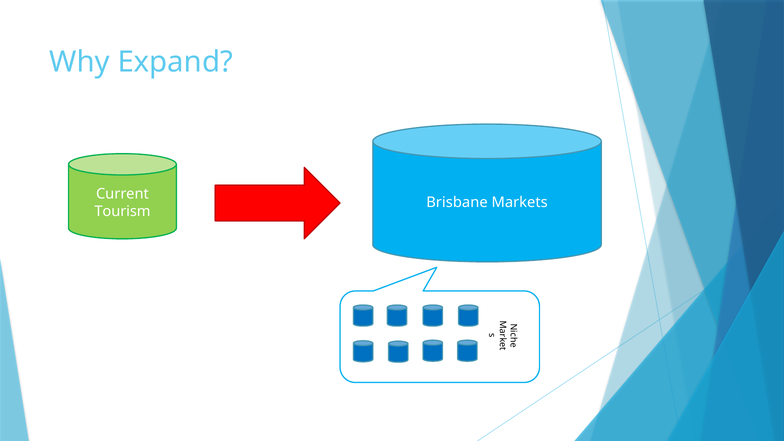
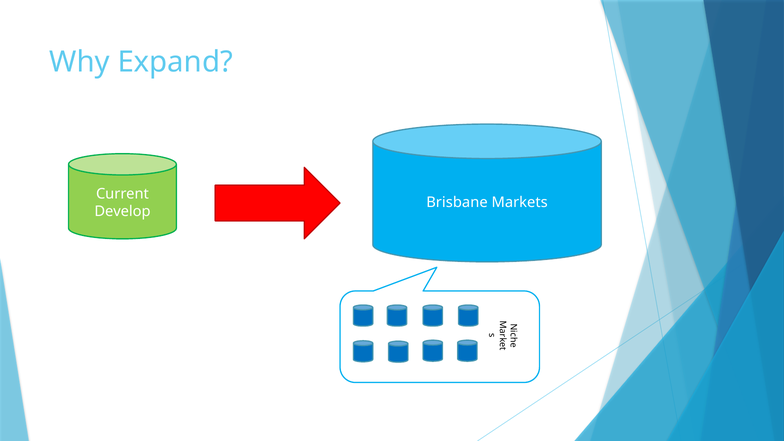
Tourism: Tourism -> Develop
